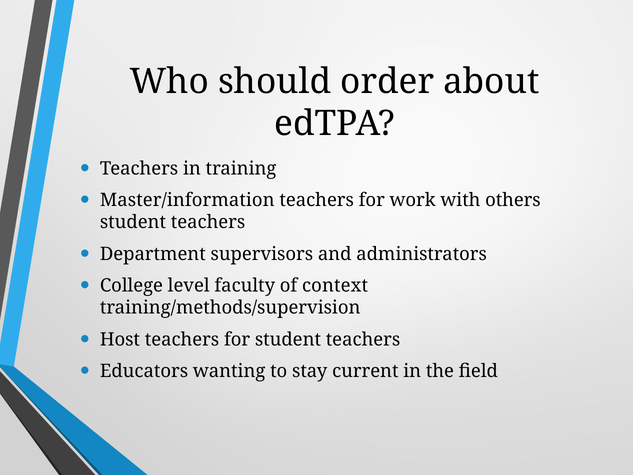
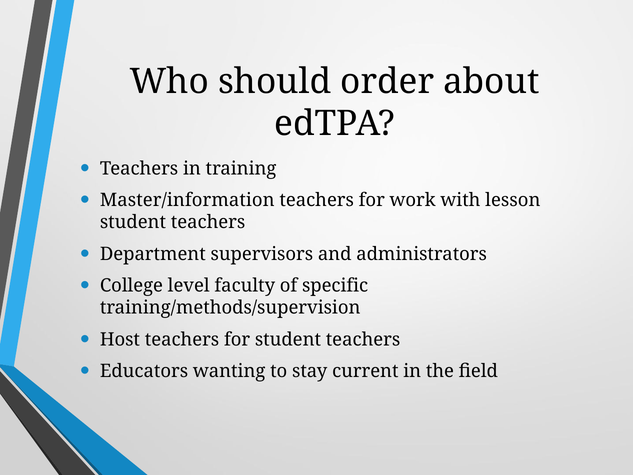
others: others -> lesson
context: context -> specific
